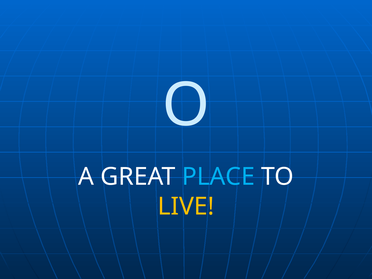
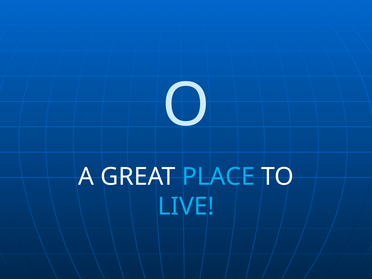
LIVE colour: yellow -> light blue
